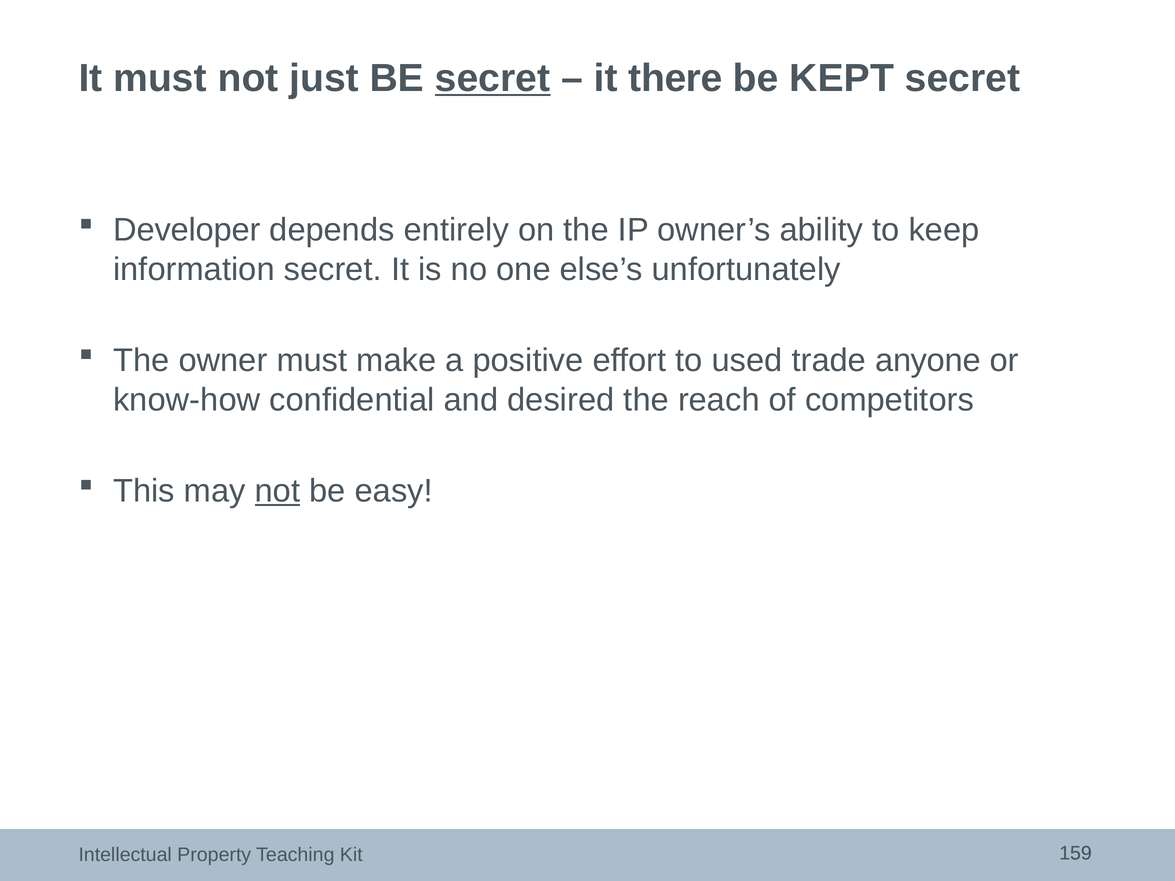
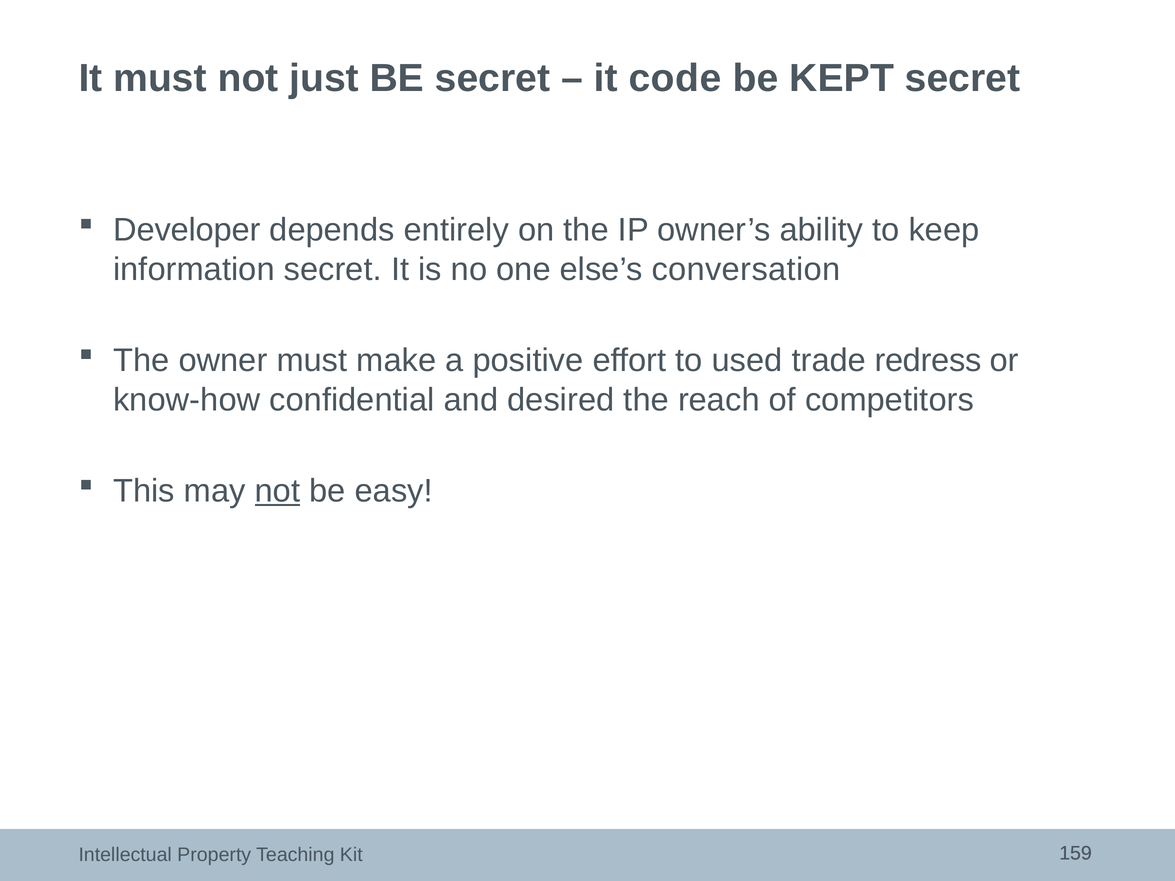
secret at (493, 78) underline: present -> none
there: there -> code
unfortunately: unfortunately -> conversation
anyone: anyone -> redress
